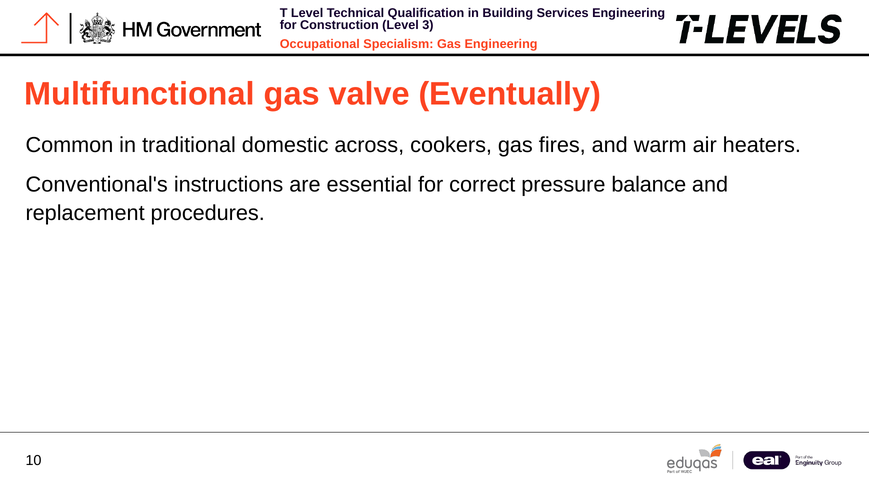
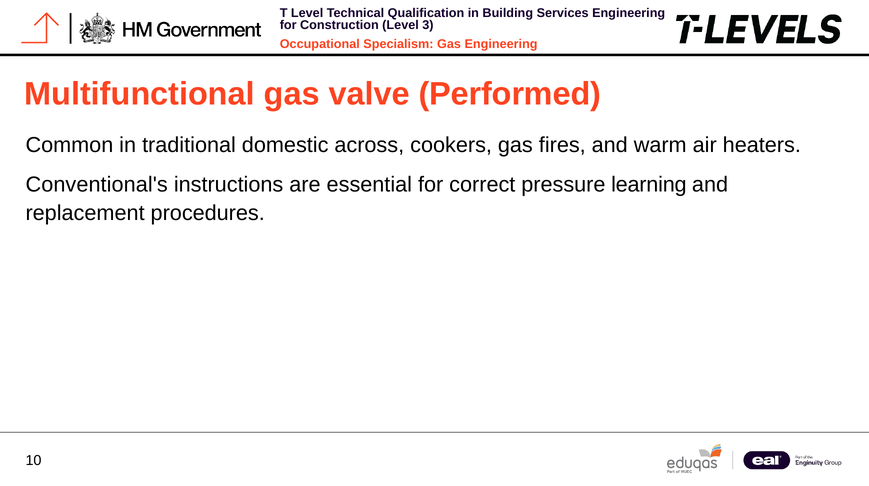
Eventually: Eventually -> Performed
balance: balance -> learning
